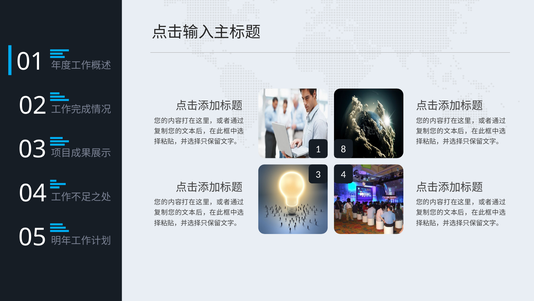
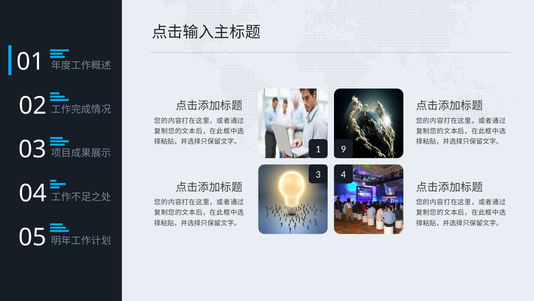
8: 8 -> 9
